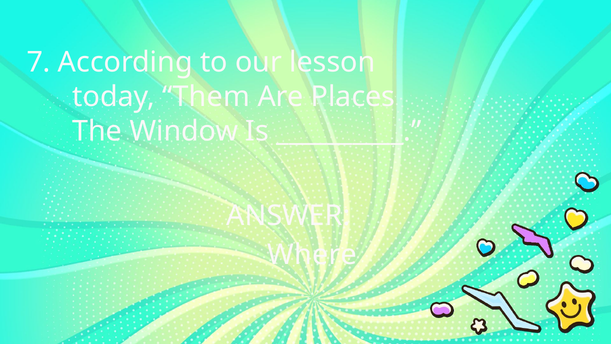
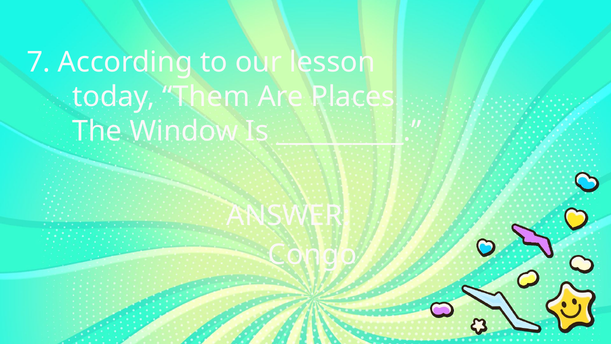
Where: Where -> Congo
